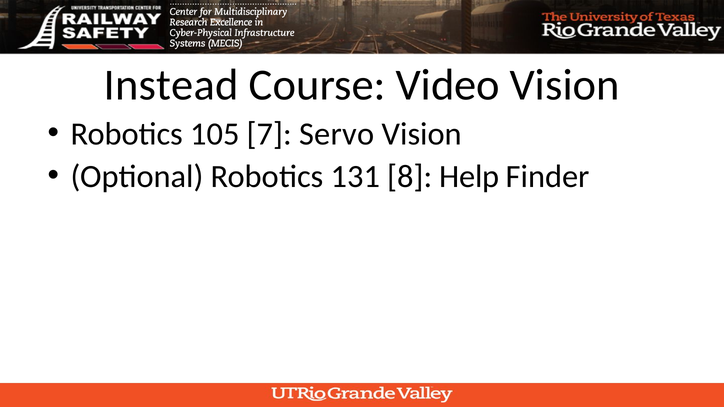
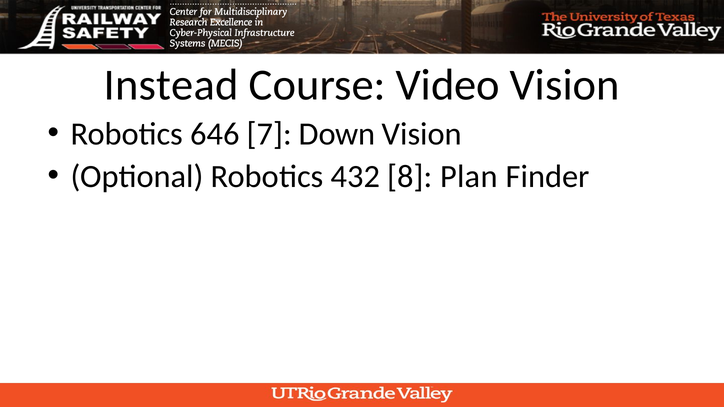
105: 105 -> 646
Servo: Servo -> Down
131: 131 -> 432
Help: Help -> Plan
